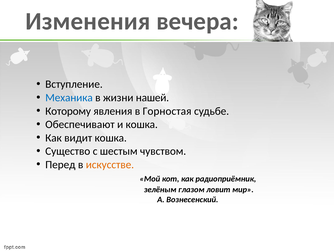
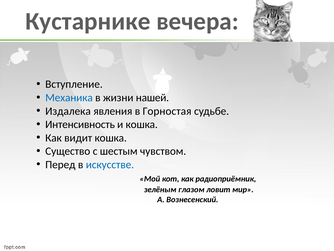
Изменения: Изменения -> Кустарнике
Которому: Которому -> Издалека
Обеспечивают: Обеспечивают -> Интенсивность
искусстве colour: orange -> blue
